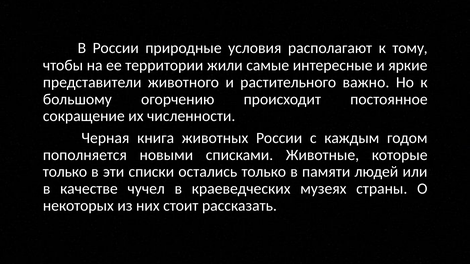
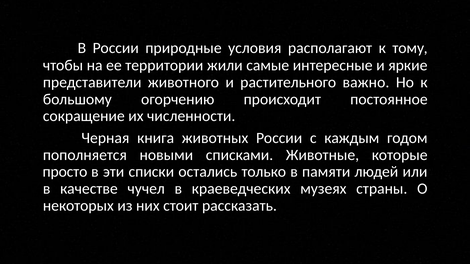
только at (65, 172): только -> просто
